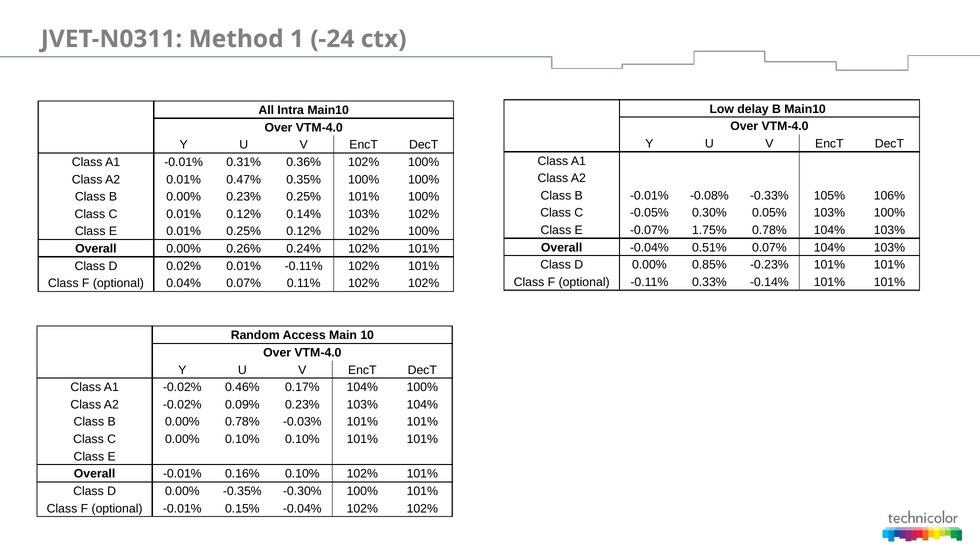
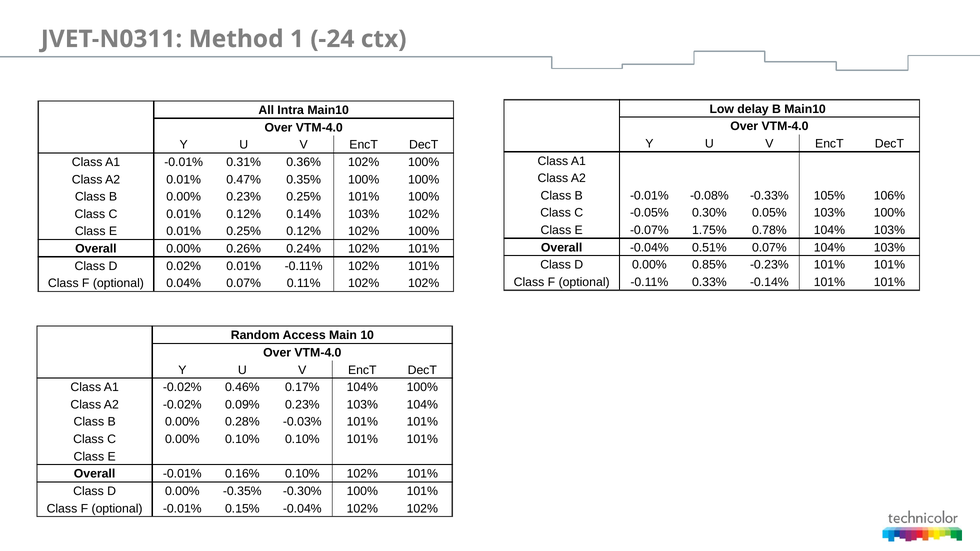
0.00% 0.78%: 0.78% -> 0.28%
